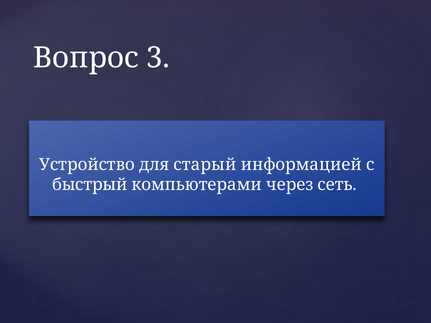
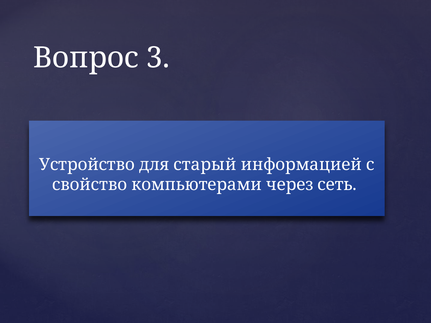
быстрый: быстрый -> свойство
